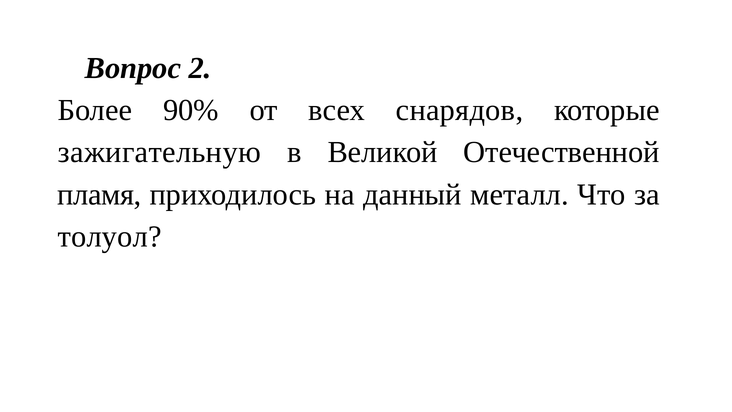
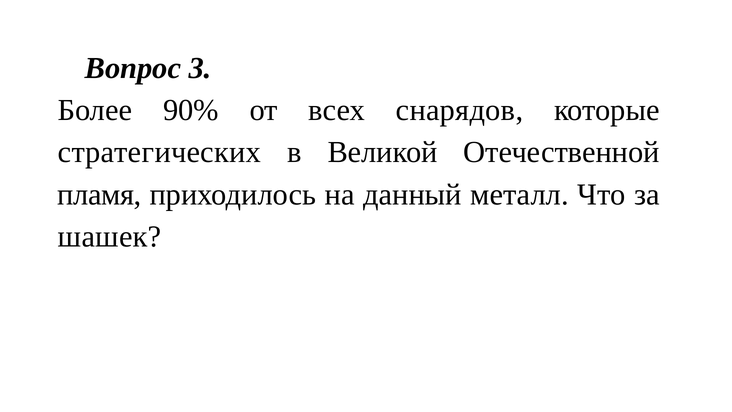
2: 2 -> 3
зажигательную: зажигательную -> стратегических
толуол: толуол -> шашек
